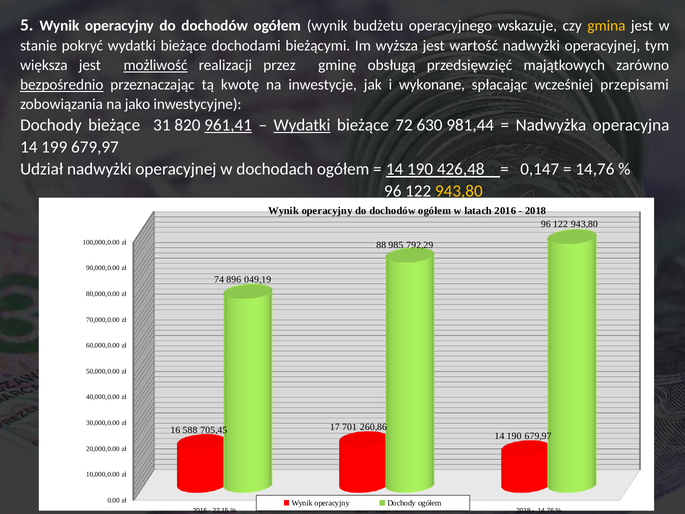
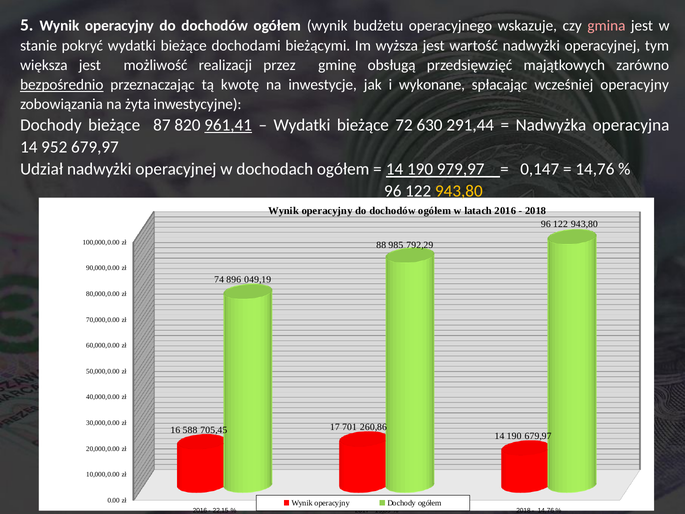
gmina colour: yellow -> pink
możliwość underline: present -> none
wcześniej przepisami: przepisami -> operacyjny
jako: jako -> żyta
31: 31 -> 87
Wydatki at (302, 125) underline: present -> none
981,44: 981,44 -> 291,44
199: 199 -> 952
426,48: 426,48 -> 979,97
